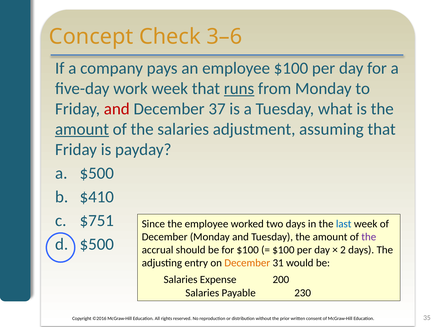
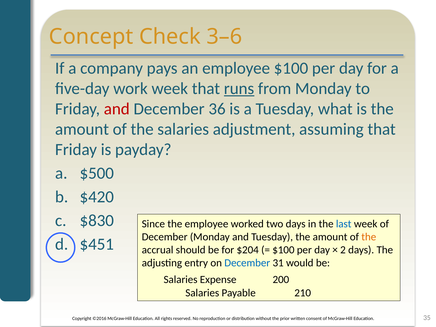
37: 37 -> 36
amount at (82, 129) underline: present -> none
$410: $410 -> $420
$751: $751 -> $830
the at (369, 237) colour: purple -> orange
$500 at (97, 244): $500 -> $451
for $100: $100 -> $204
December at (247, 263) colour: orange -> blue
230: 230 -> 210
